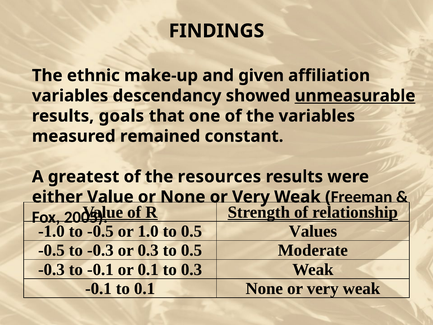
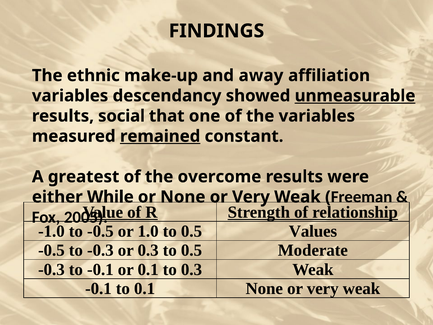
given: given -> away
goals: goals -> social
remained underline: none -> present
resources: resources -> overcome
either Value: Value -> While
